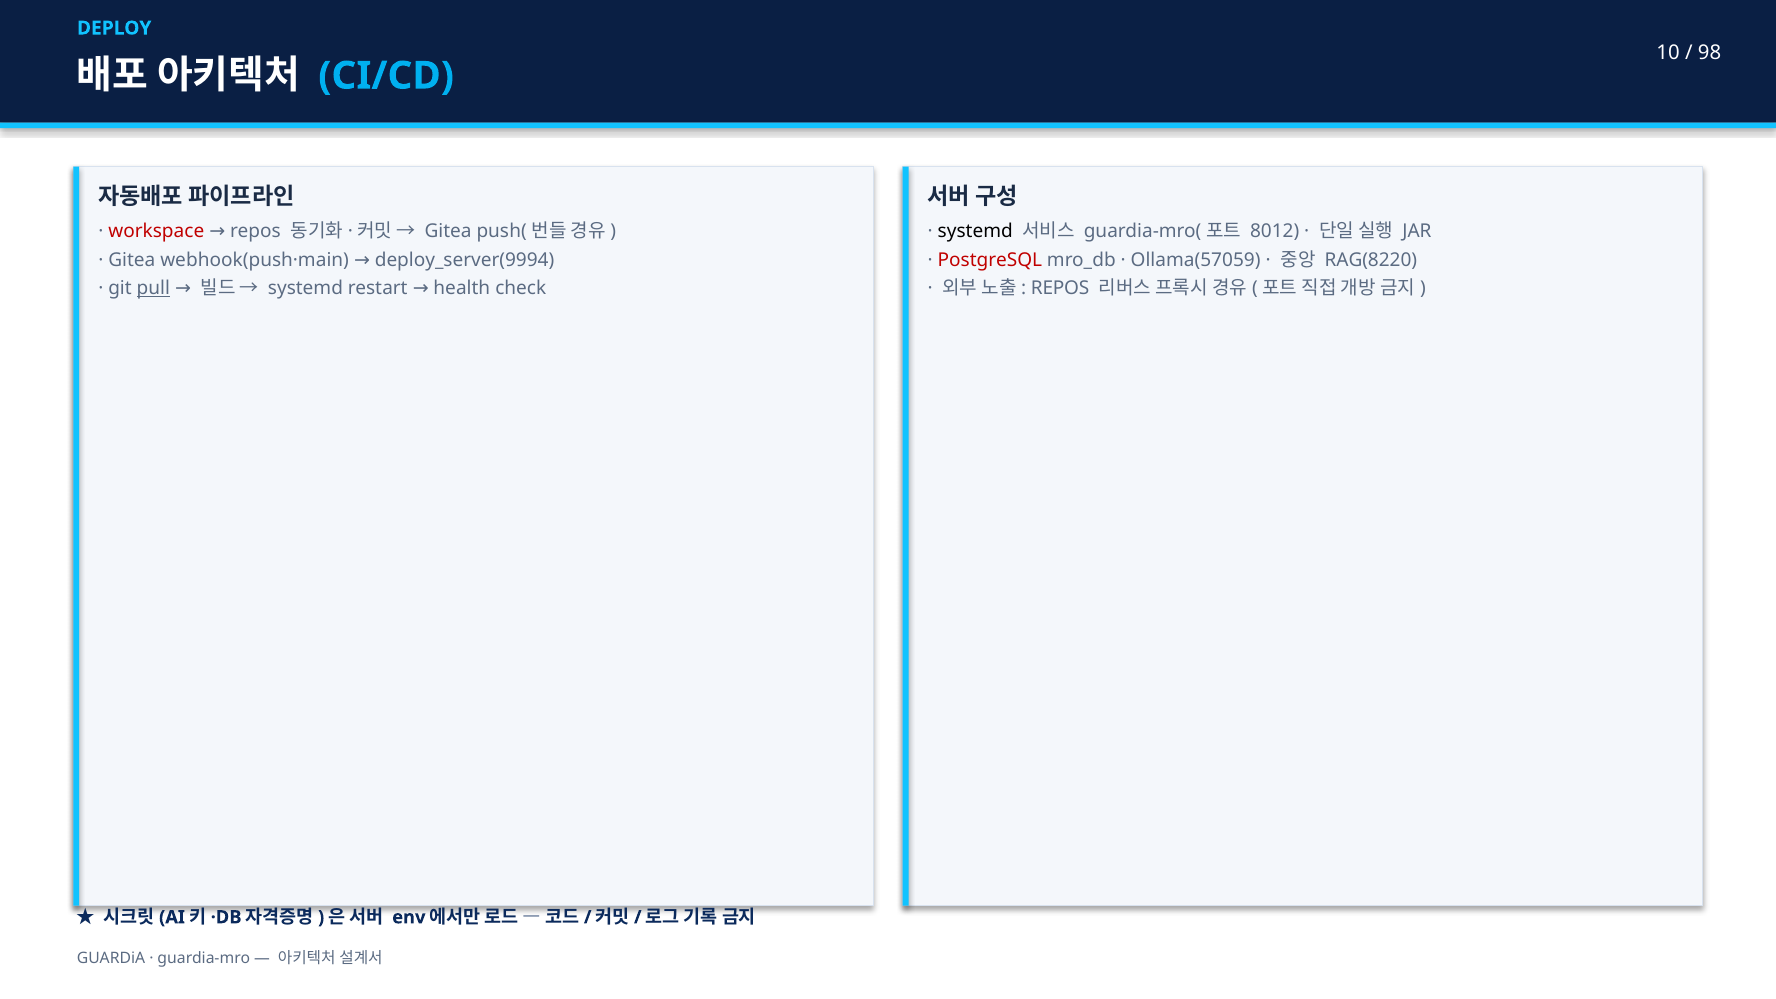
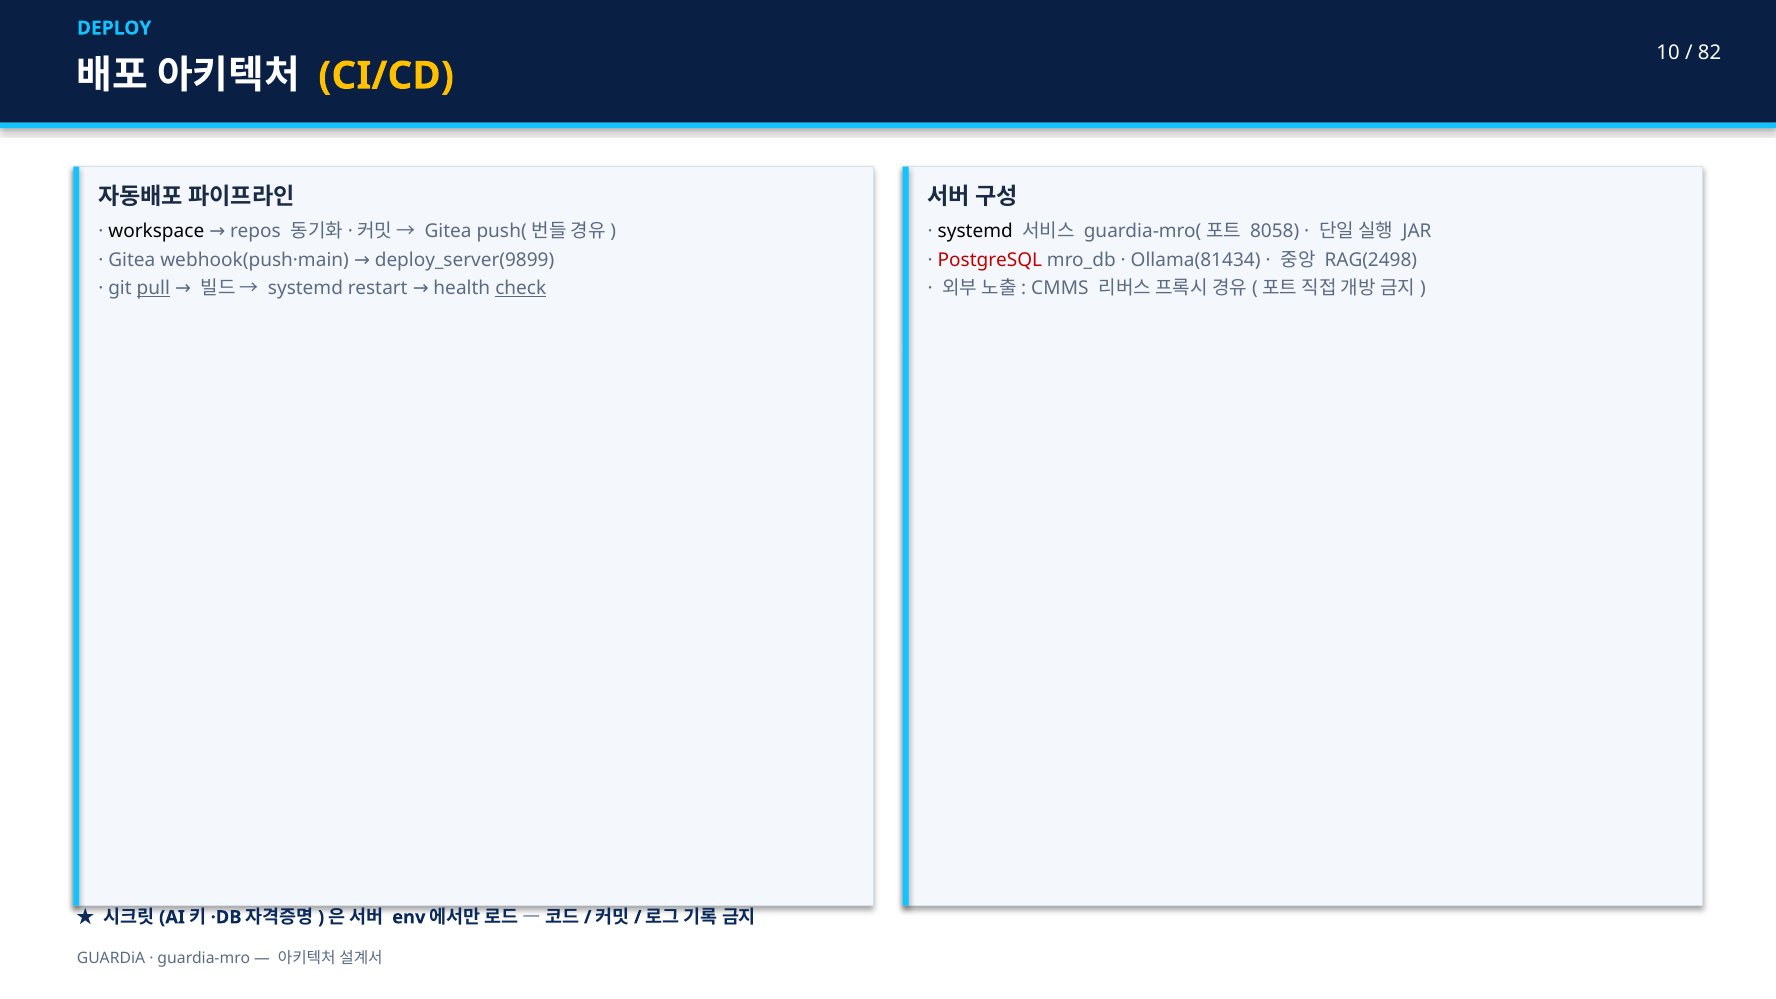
98: 98 -> 82
CI/CD colour: light blue -> yellow
workspace colour: red -> black
8012: 8012 -> 8058
deploy_server(9994: deploy_server(9994 -> deploy_server(9899
Ollama(57059: Ollama(57059 -> Ollama(81434
RAG(8220: RAG(8220 -> RAG(2498
check underline: none -> present
REPOS at (1060, 288): REPOS -> CMMS
